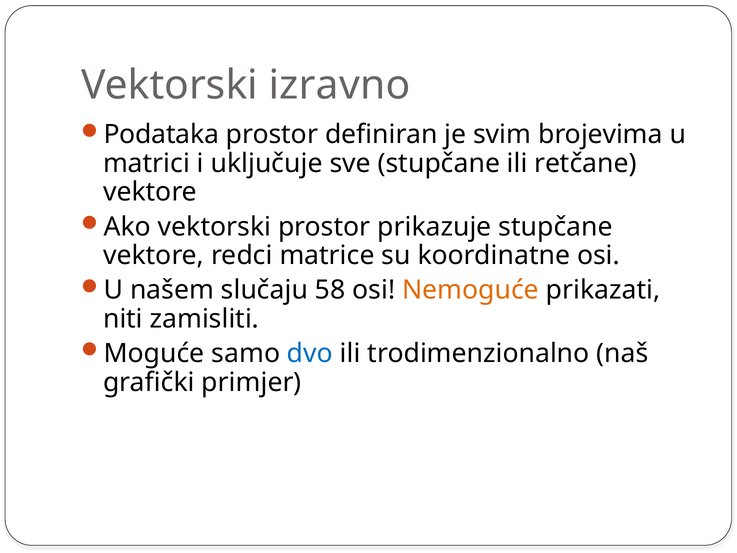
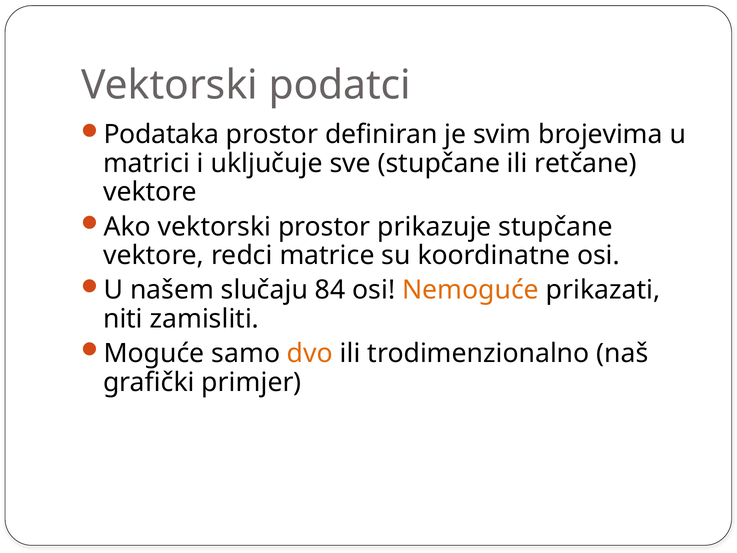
izravno: izravno -> podatci
58: 58 -> 84
dvo colour: blue -> orange
